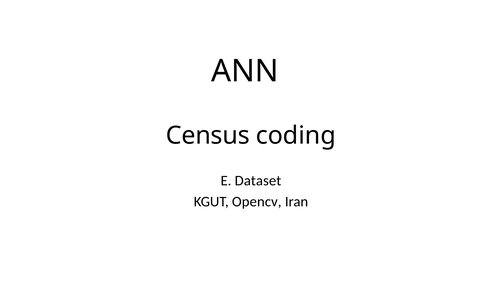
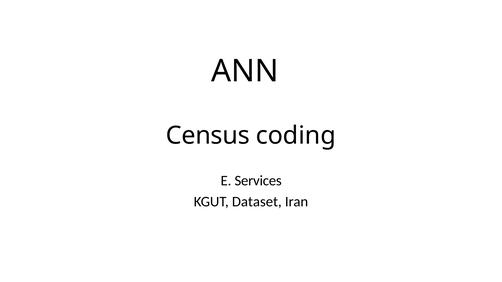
Dataset: Dataset -> Services
Opencv: Opencv -> Dataset
